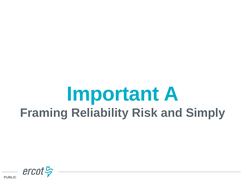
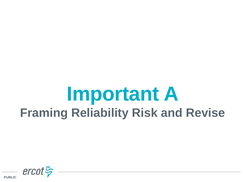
Simply: Simply -> Revise
